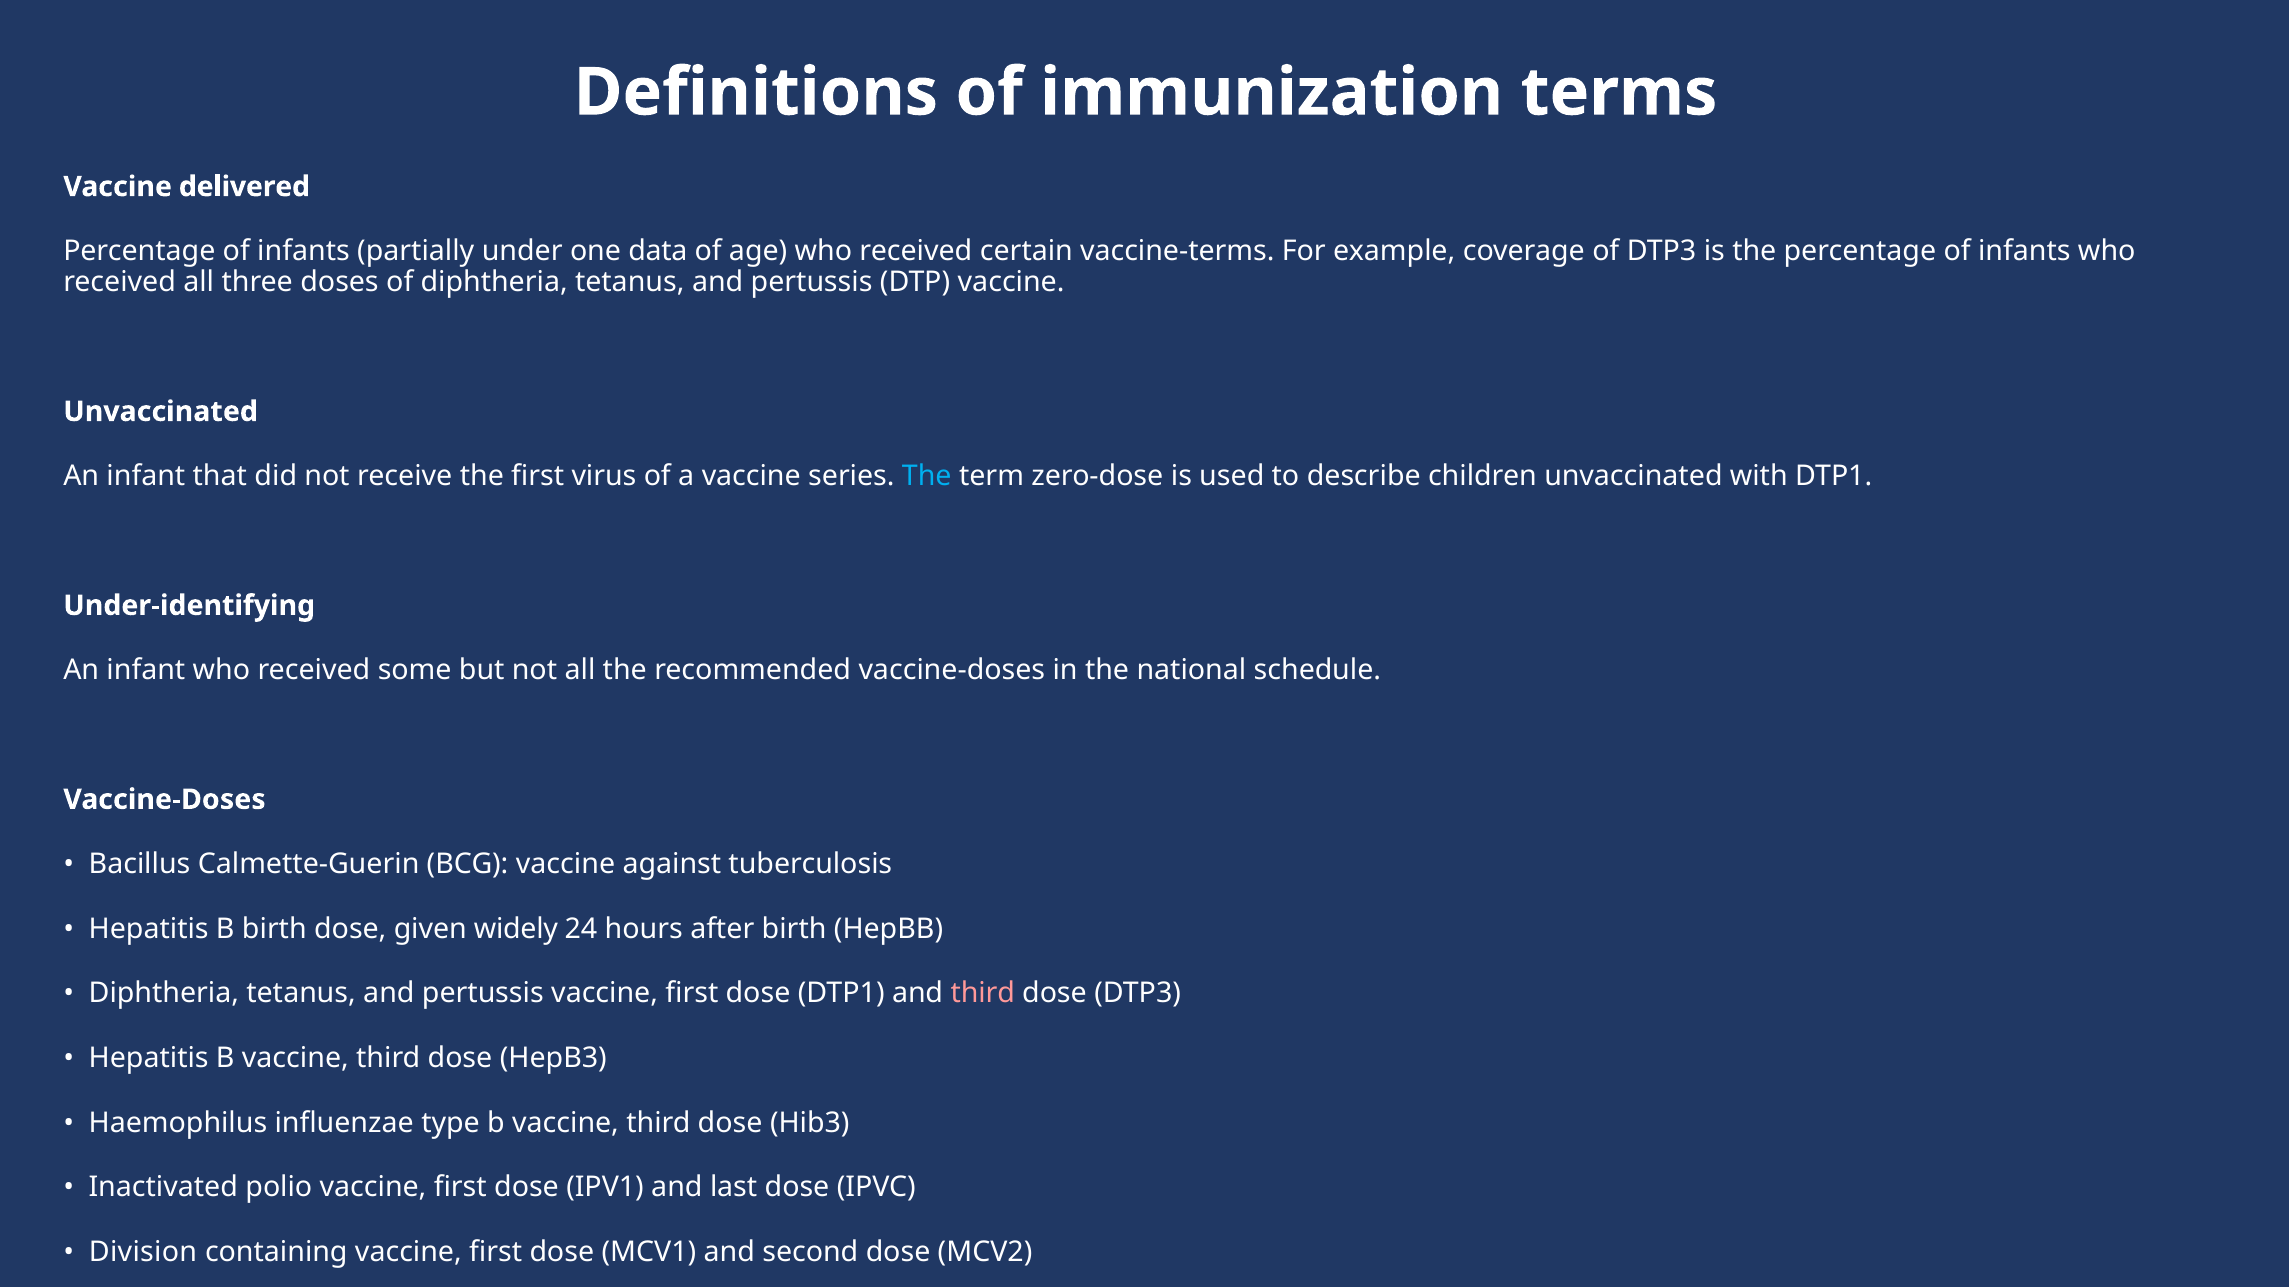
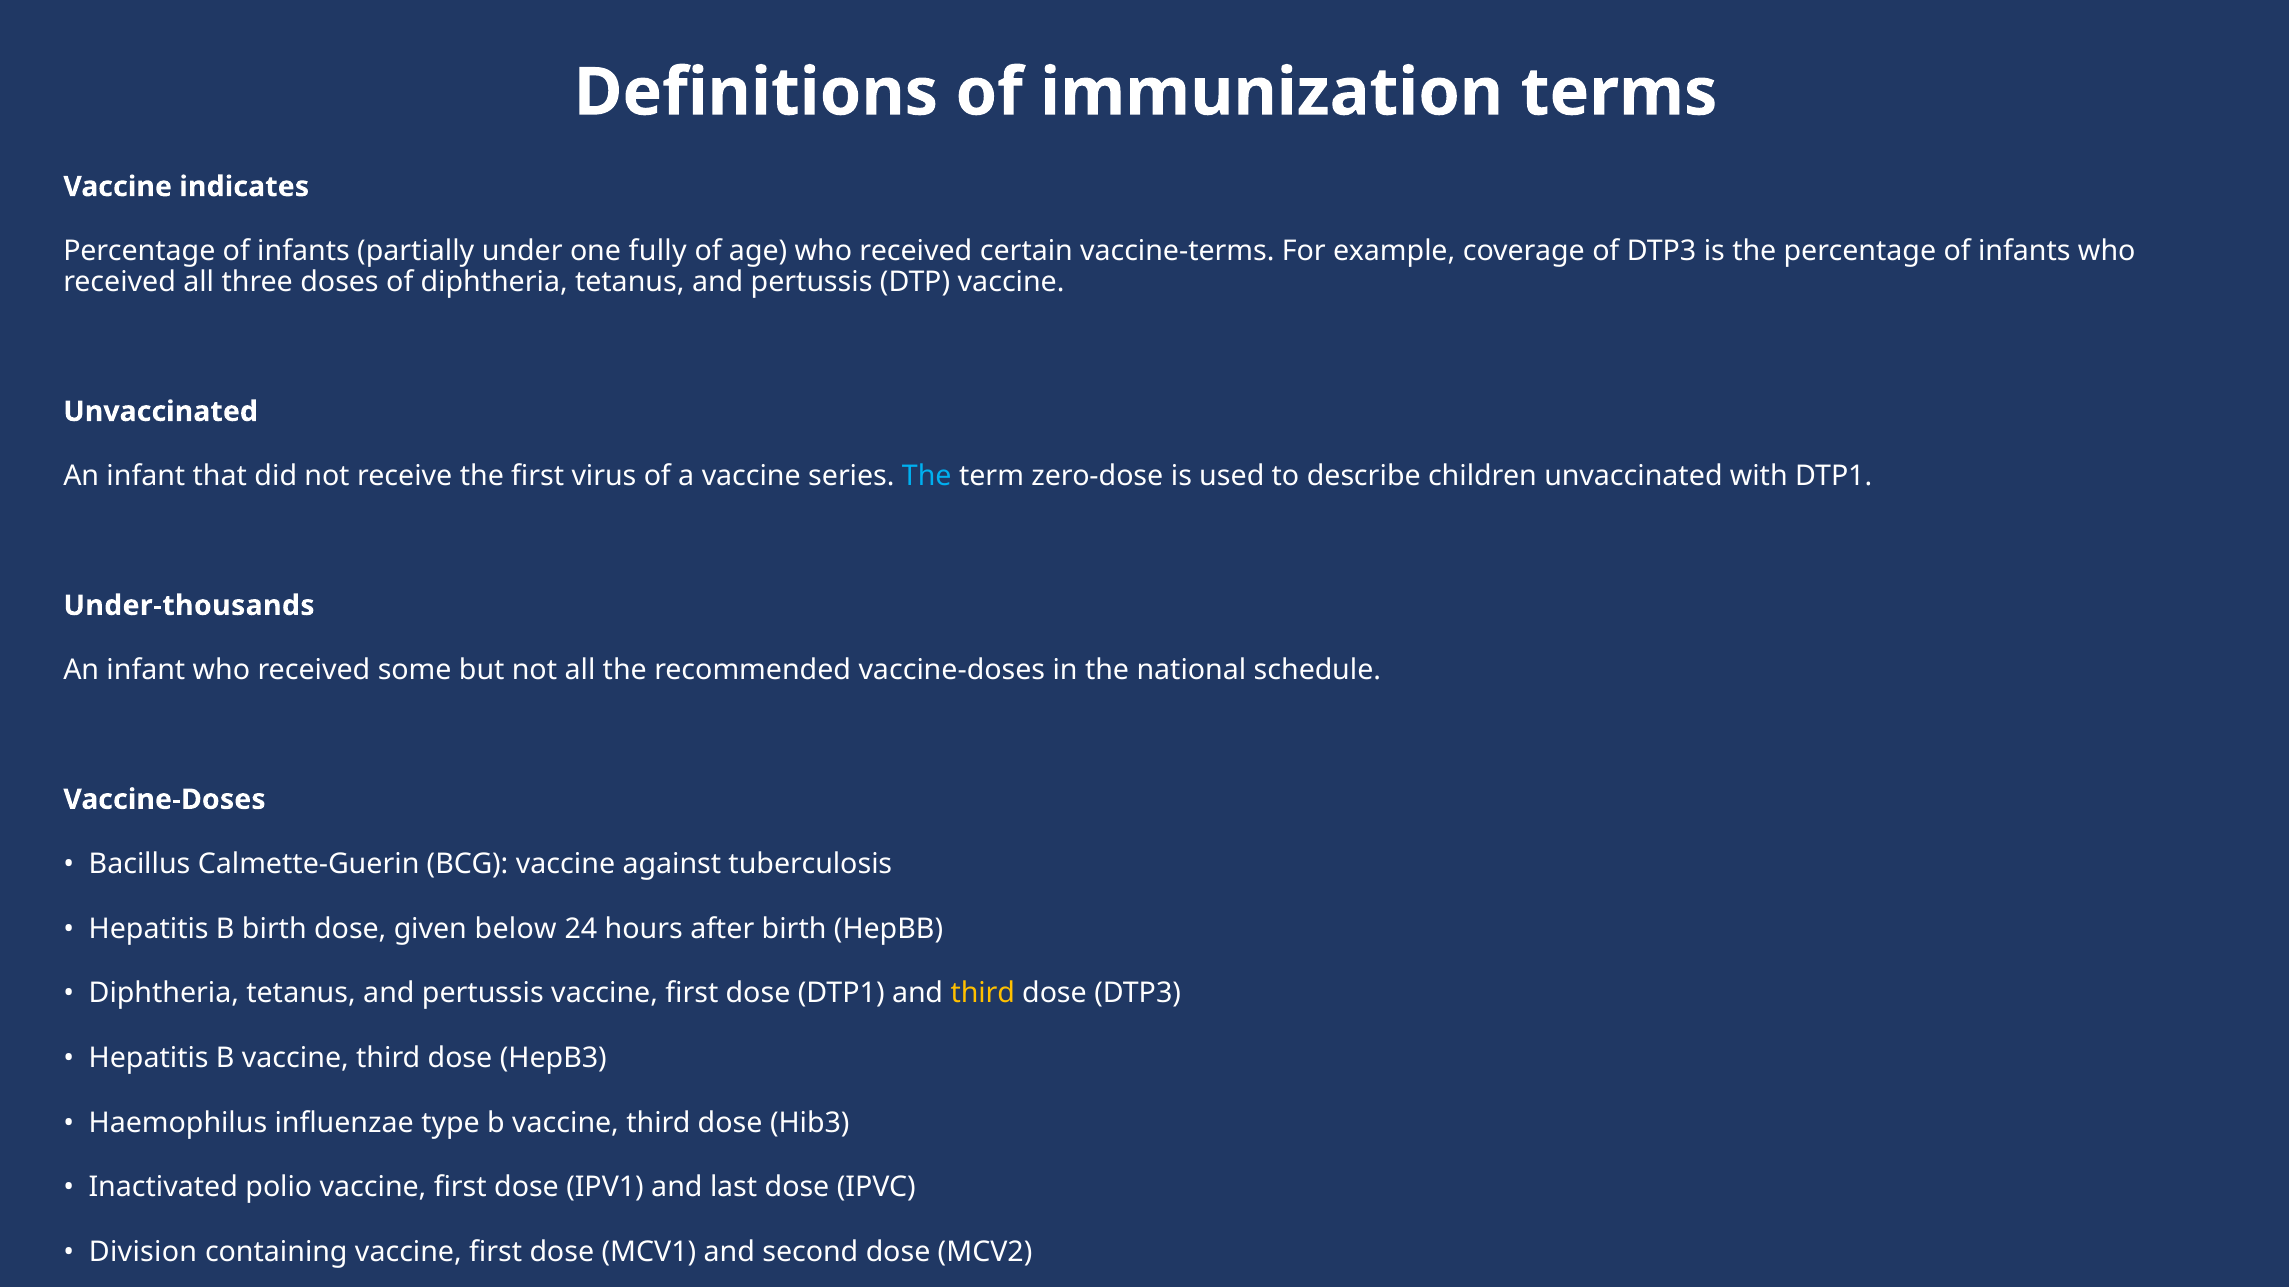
delivered: delivered -> indicates
data: data -> fully
Under-identifying: Under-identifying -> Under-thousands
widely: widely -> below
third at (983, 994) colour: pink -> yellow
